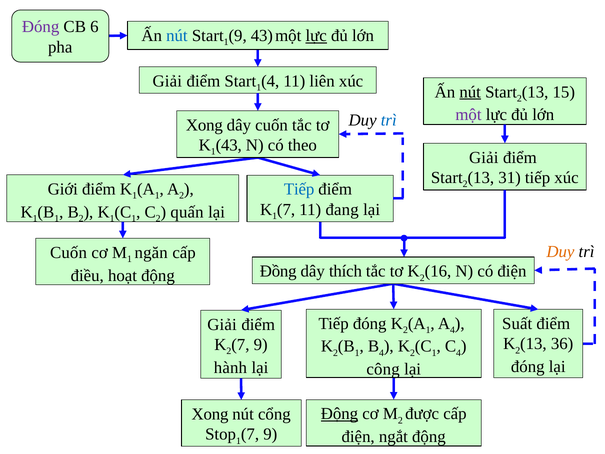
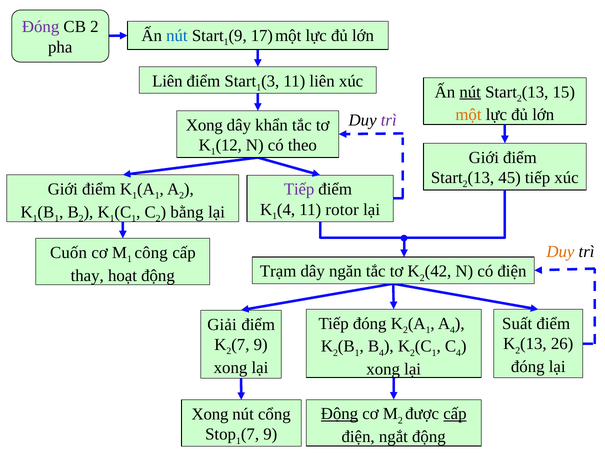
CB 6: 6 -> 2
9 43: 43 -> 17
lực at (316, 36) underline: present -> none
Giải at (167, 81): Giải -> Liên
4 at (270, 81): 4 -> 3
một at (468, 115) colour: purple -> orange
trì at (389, 120) colour: blue -> purple
dây cuốn: cuốn -> khẩn
43 at (229, 145): 43 -> 12
Giải at (484, 157): Giải -> Giới
31: 31 -> 45
Tiếp at (299, 189) colour: blue -> purple
7 at (286, 209): 7 -> 4
đang: đang -> rotor
quấn: quấn -> bằng
ngăn: ngăn -> công
điều: điều -> thay
Đồng: Đồng -> Trạm
thích: thích -> ngăn
16: 16 -> 42
36: 36 -> 26
hành at (230, 367): hành -> xong
công at (383, 369): công -> xong
cấp at (455, 414) underline: none -> present
